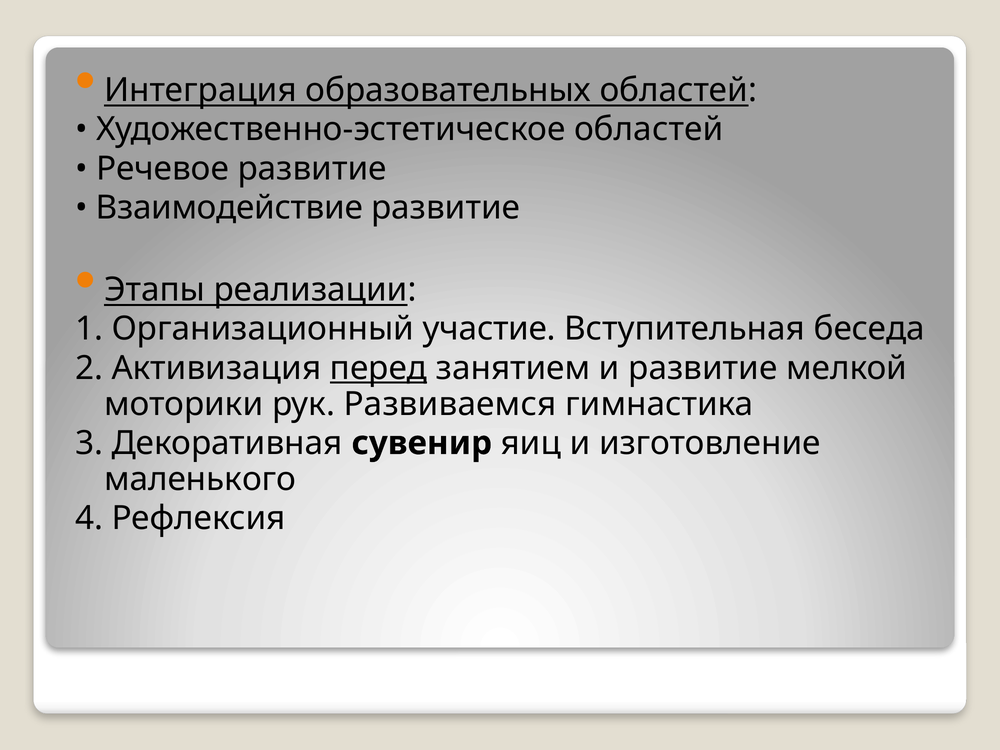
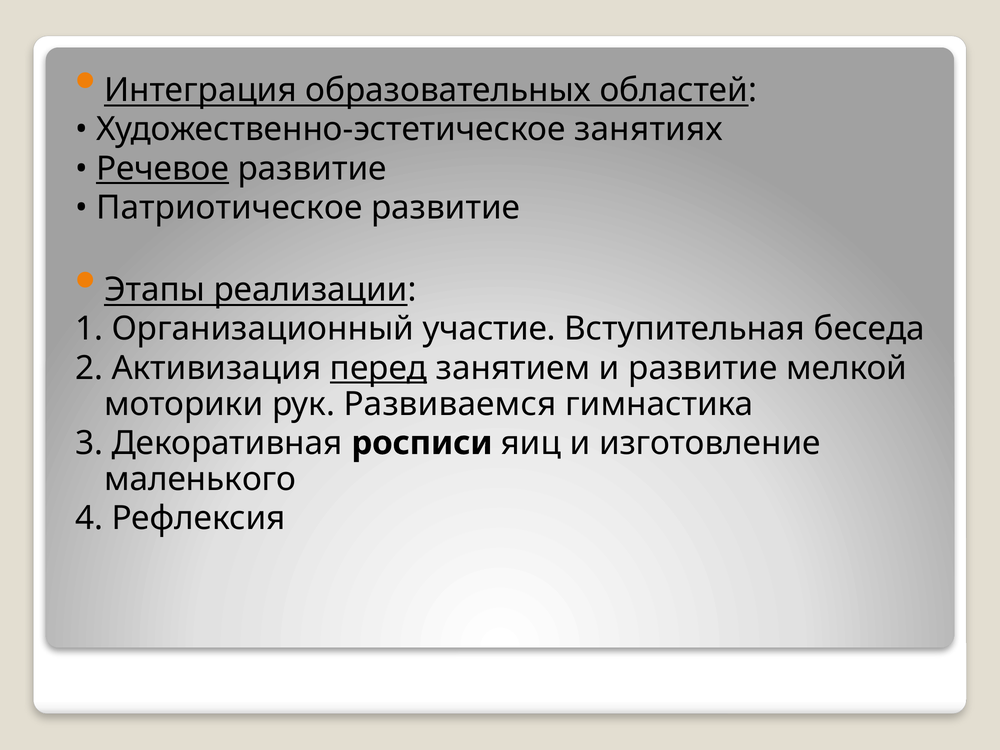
Художественно-эстетическое областей: областей -> занятиях
Речевое underline: none -> present
Взаимодействие: Взаимодействие -> Патриотическое
сувенир: сувенир -> росписи
